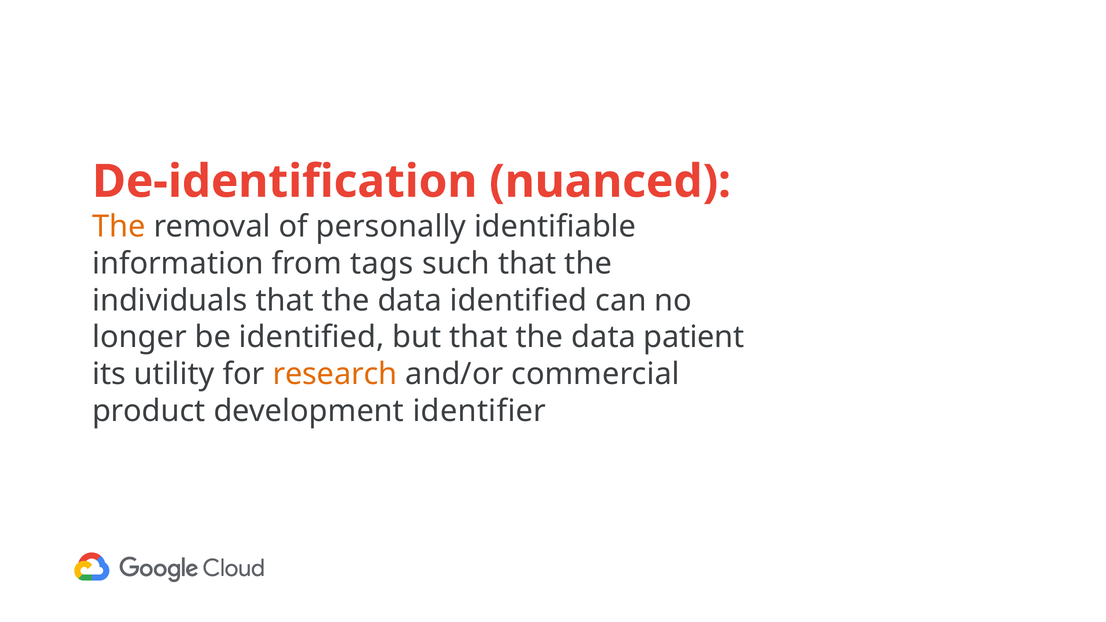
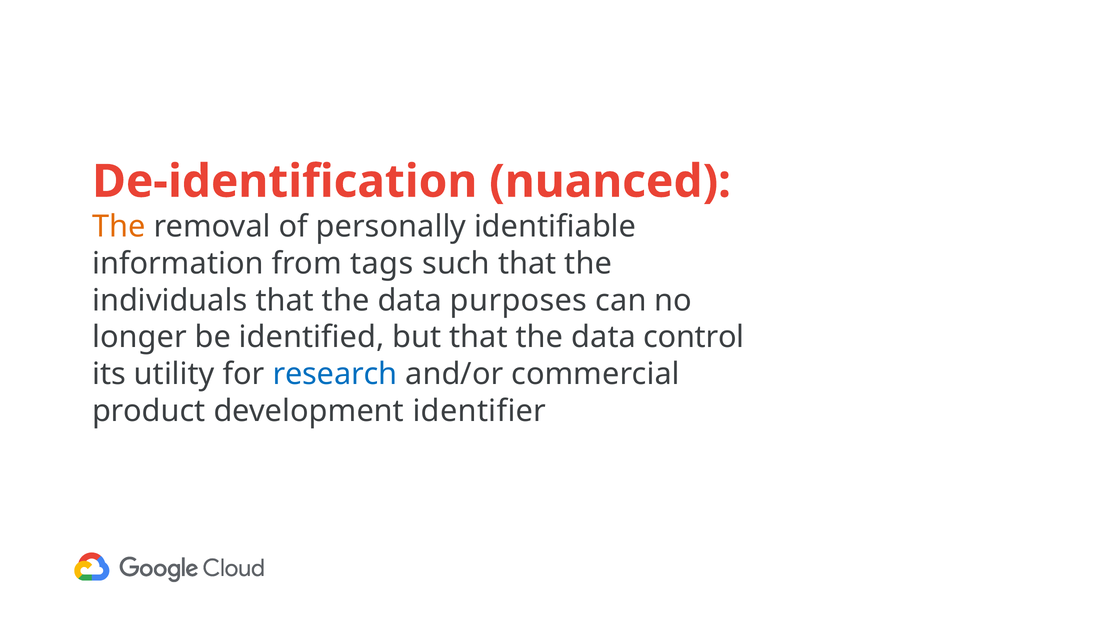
data identified: identified -> purposes
patient: patient -> control
research colour: orange -> blue
